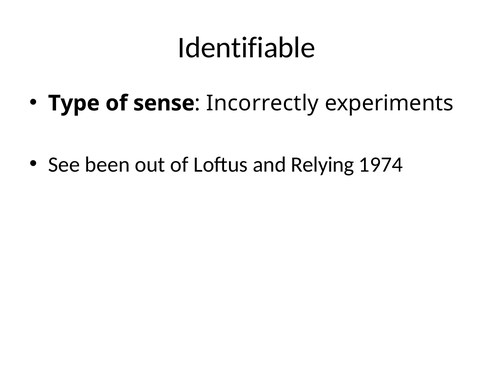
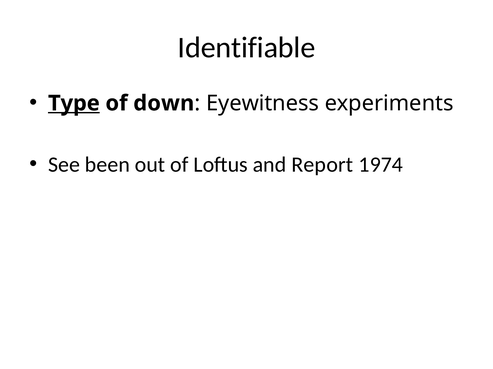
Type underline: none -> present
sense: sense -> down
Incorrectly: Incorrectly -> Eyewitness
Relying: Relying -> Report
